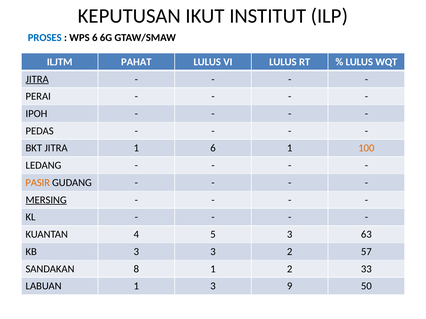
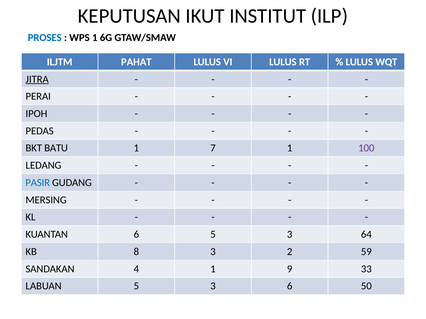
WPS 6: 6 -> 1
BKT JITRA: JITRA -> BATU
1 6: 6 -> 7
100 colour: orange -> purple
PASIR colour: orange -> blue
MERSING underline: present -> none
KUANTAN 4: 4 -> 6
63: 63 -> 64
KB 3: 3 -> 8
57: 57 -> 59
8: 8 -> 4
1 2: 2 -> 9
LABUAN 1: 1 -> 5
3 9: 9 -> 6
